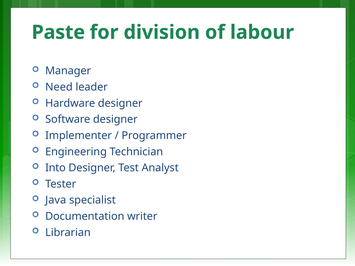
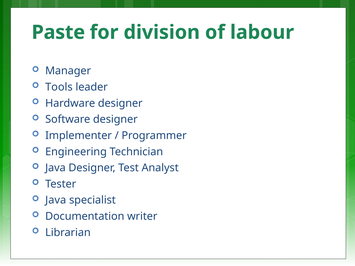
Need: Need -> Tools
Into at (55, 168): Into -> Java
